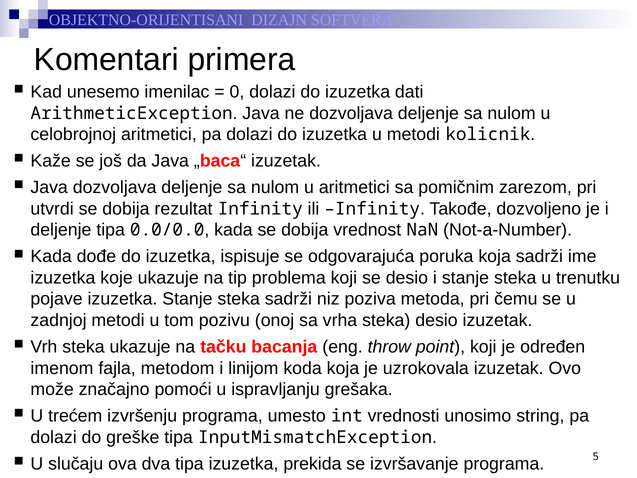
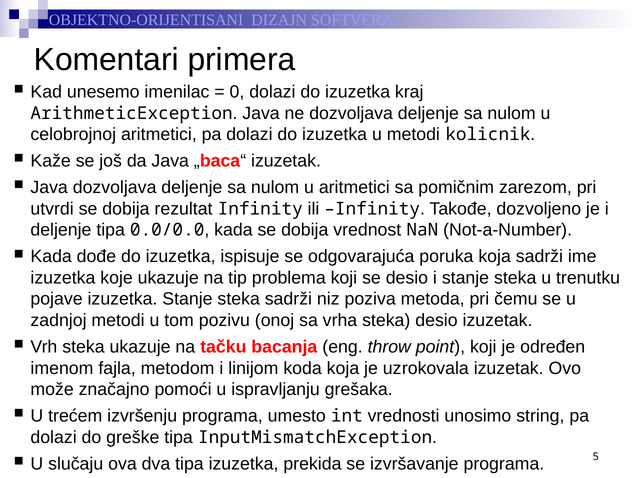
dati: dati -> kraj
